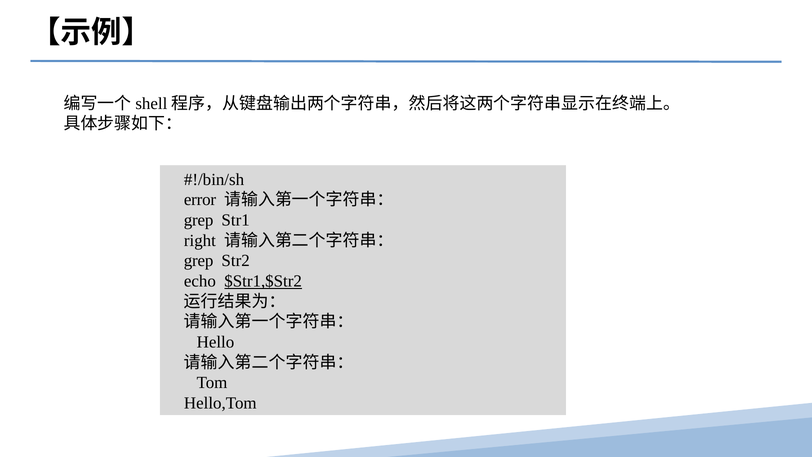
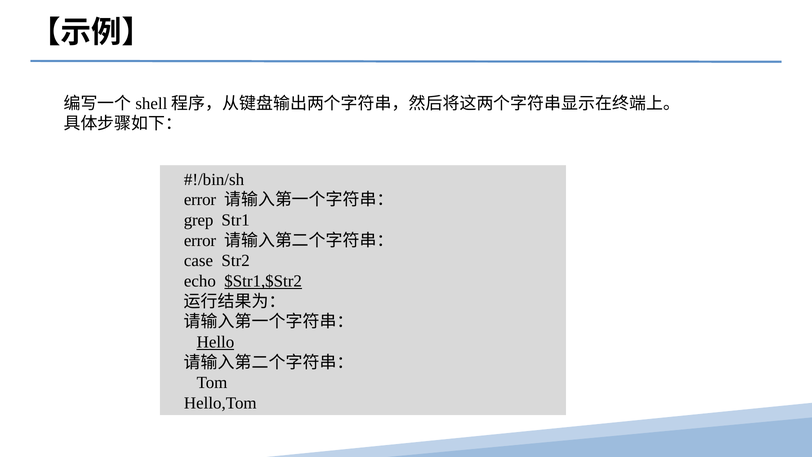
right at (200, 240): right -> error
grep at (199, 261): grep -> case
Hello underline: none -> present
